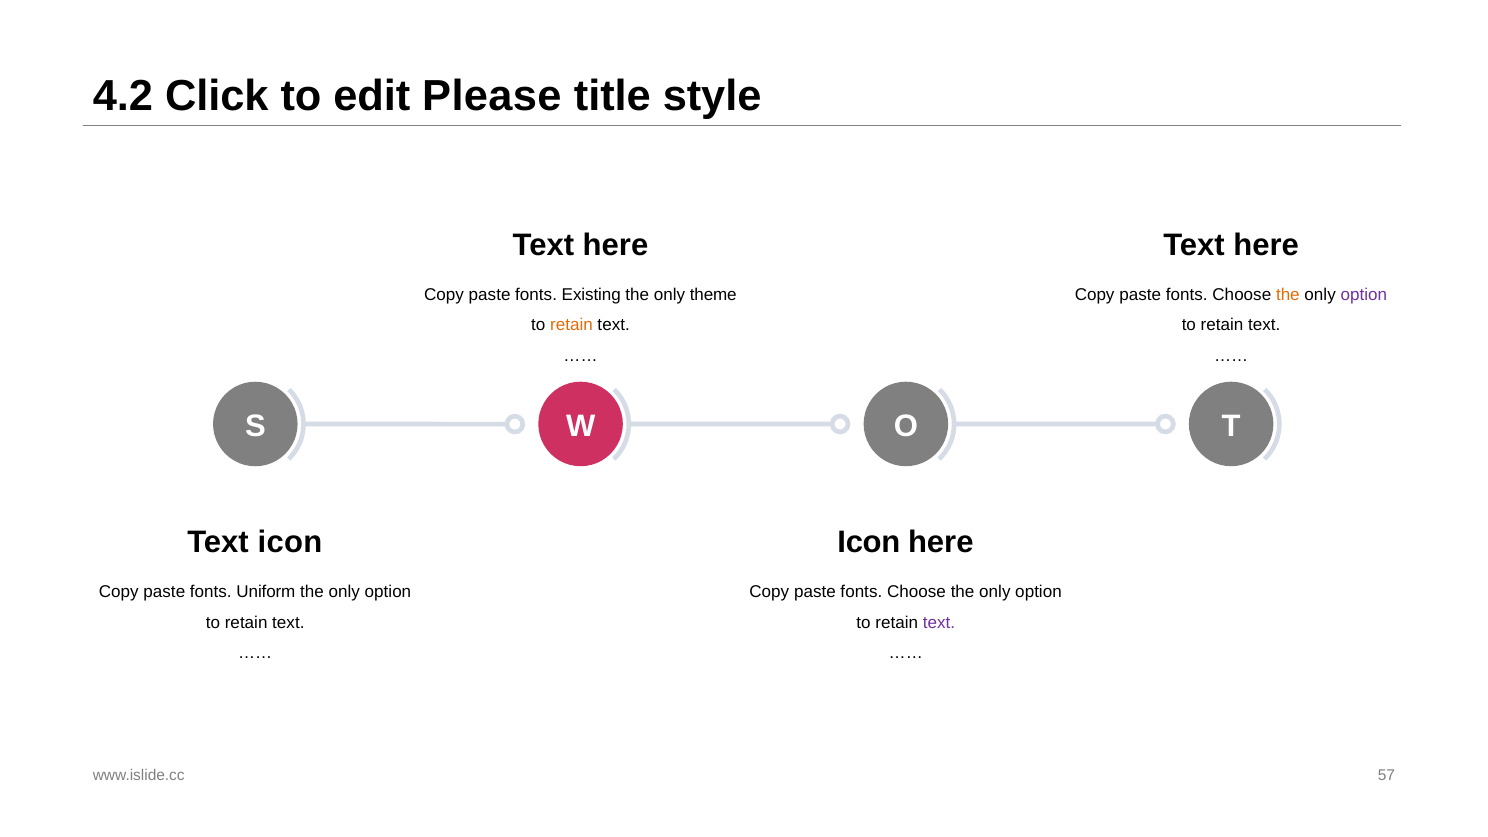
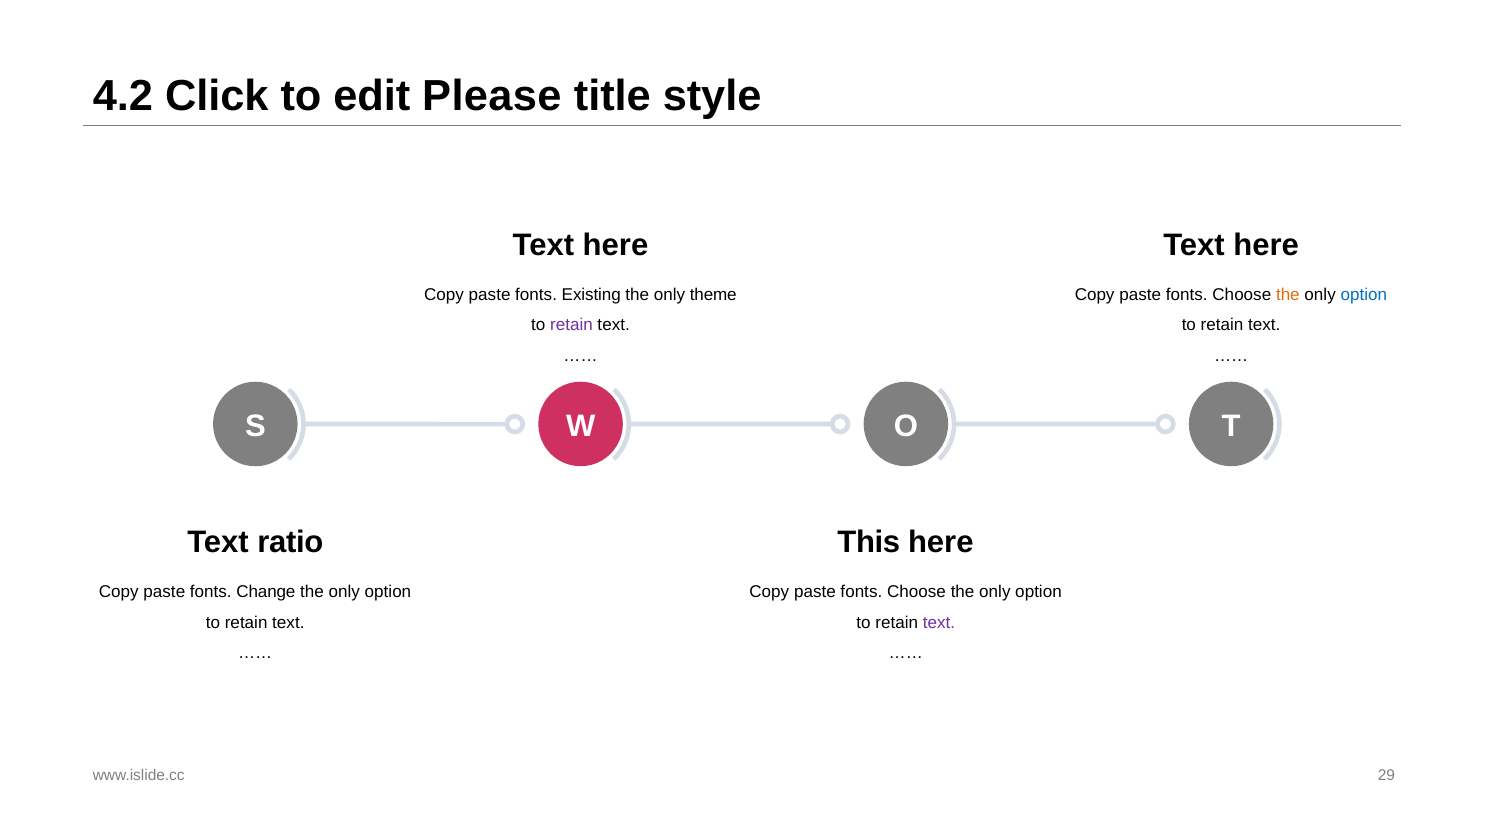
option at (1364, 294) colour: purple -> blue
retain at (571, 325) colour: orange -> purple
Text icon: icon -> ratio
Icon at (869, 542): Icon -> This
Uniform: Uniform -> Change
57: 57 -> 29
